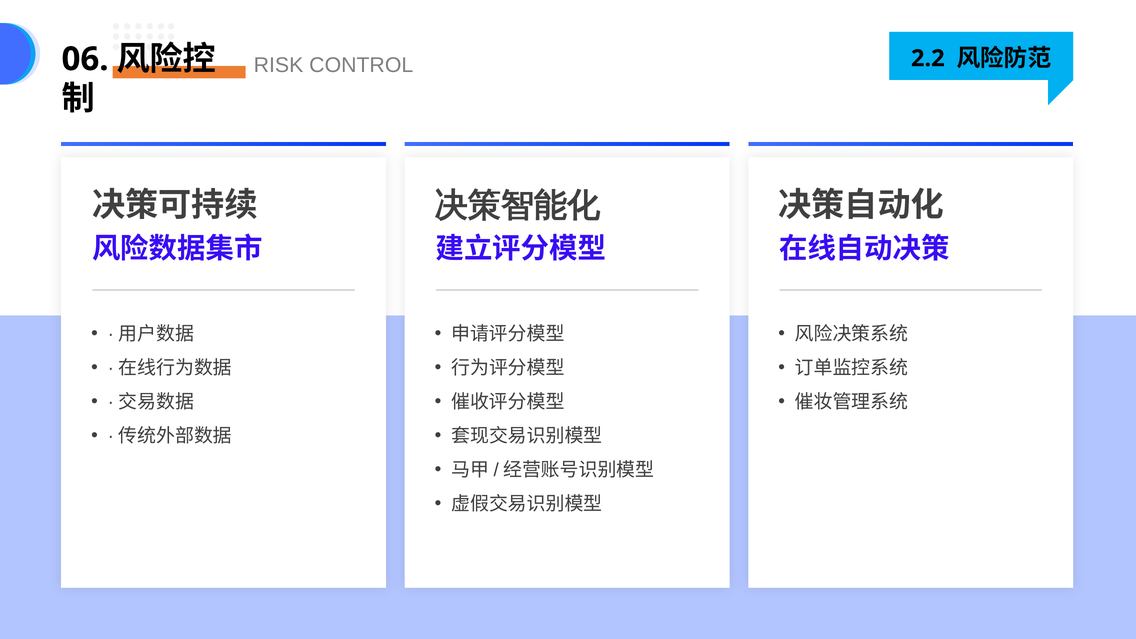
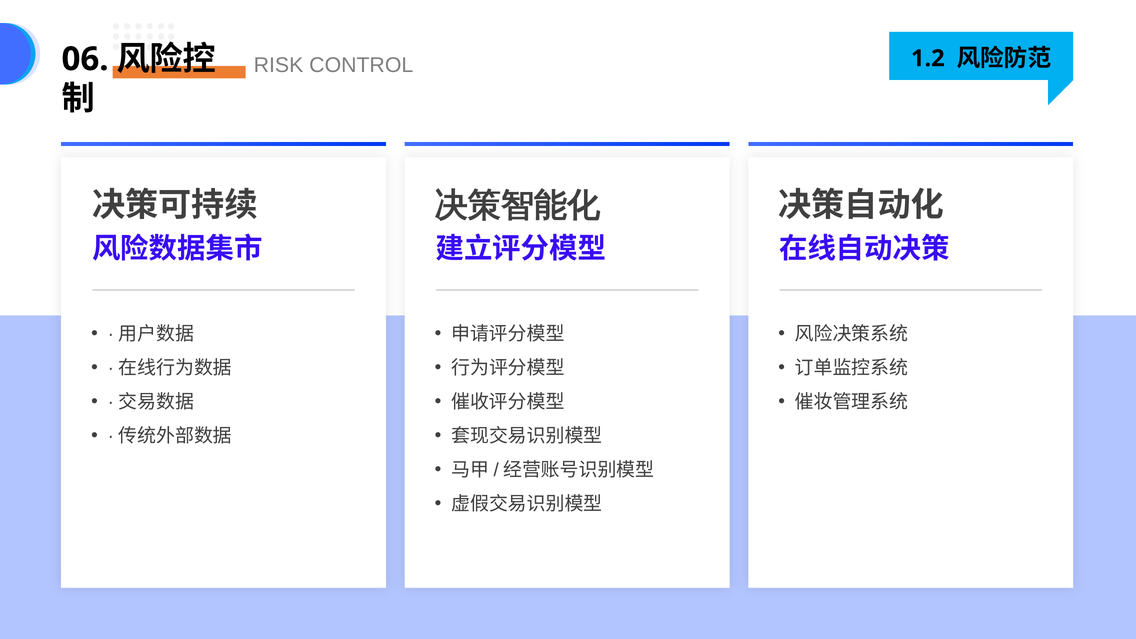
2.2: 2.2 -> 1.2
